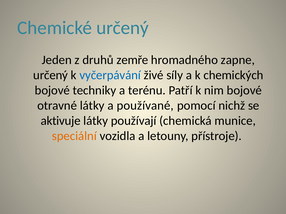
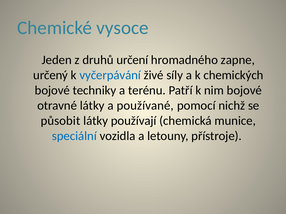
Chemické určený: určený -> vysoce
zemře: zemře -> určení
aktivuje: aktivuje -> působit
speciální colour: orange -> blue
